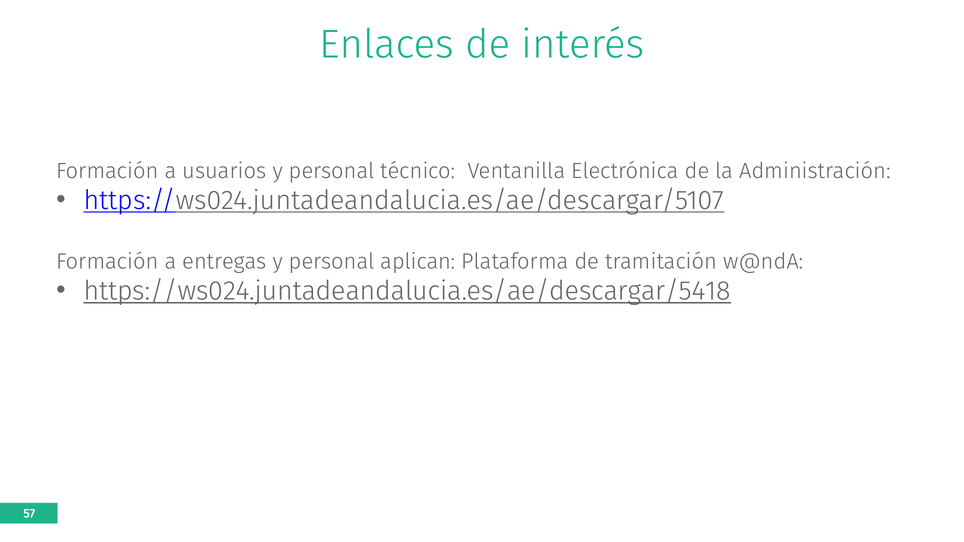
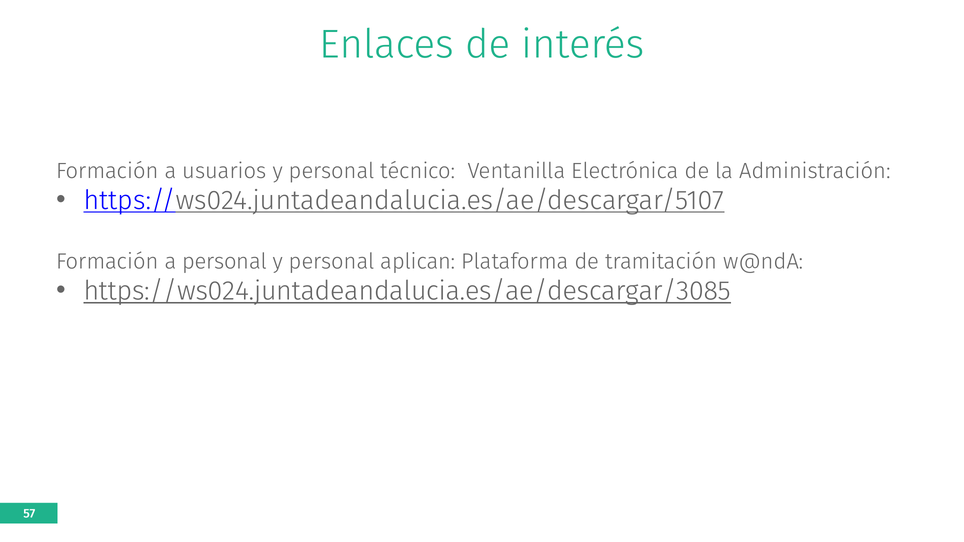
a entregas: entregas -> personal
https://ws024.juntadeandalucia.es/ae/descargar/5418: https://ws024.juntadeandalucia.es/ae/descargar/5418 -> https://ws024.juntadeandalucia.es/ae/descargar/3085
